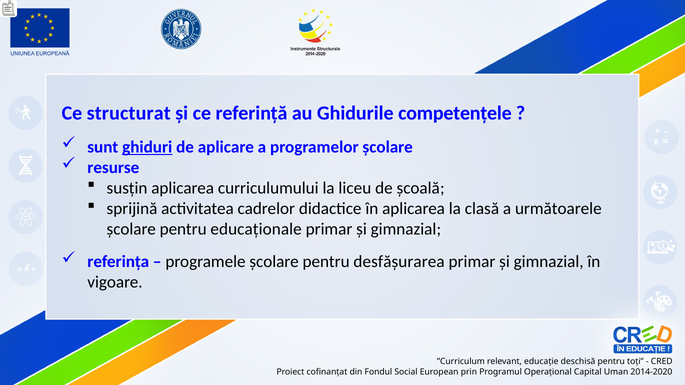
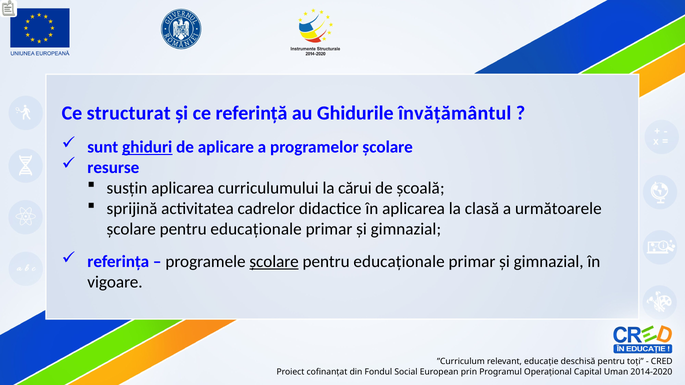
competențele: competențele -> învățământul
liceu: liceu -> cărui
școlare at (274, 262) underline: none -> present
desfășurarea at (399, 262): desfășurarea -> educaționale
